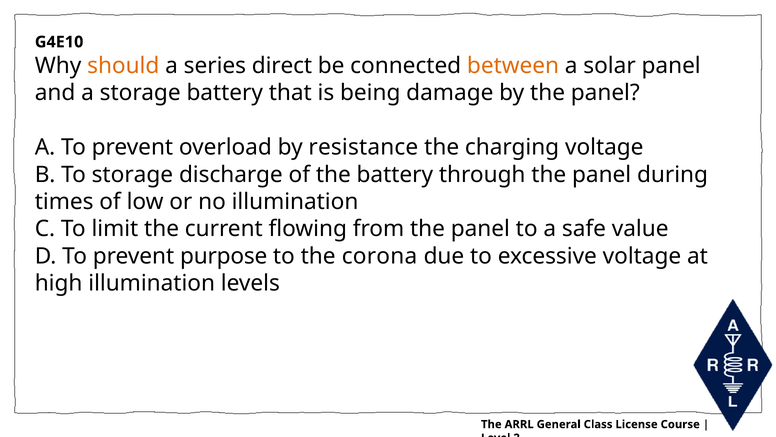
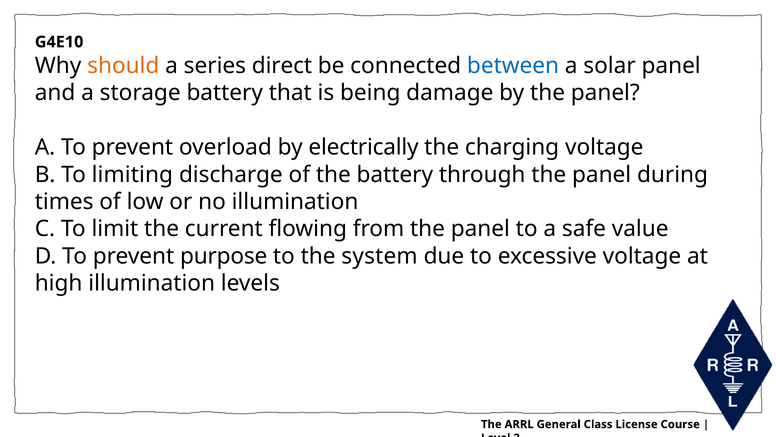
between colour: orange -> blue
resistance: resistance -> electrically
To storage: storage -> limiting
corona: corona -> system
